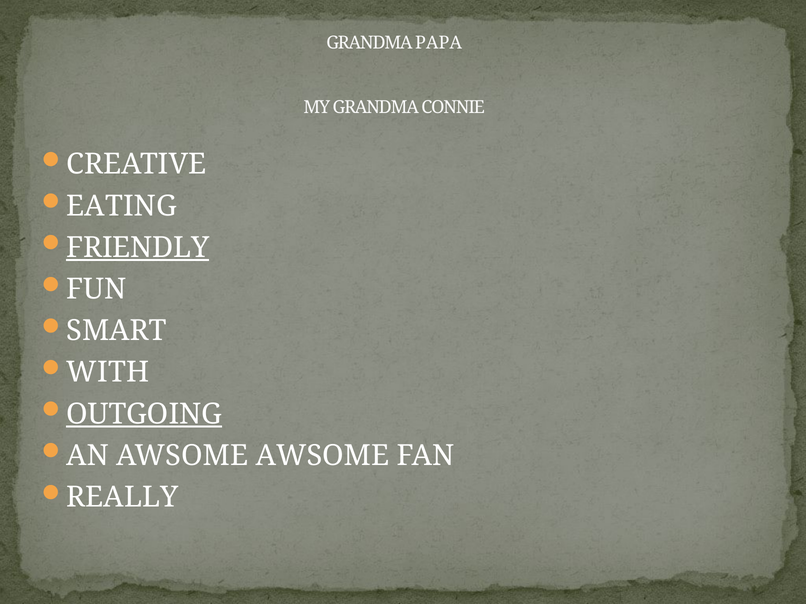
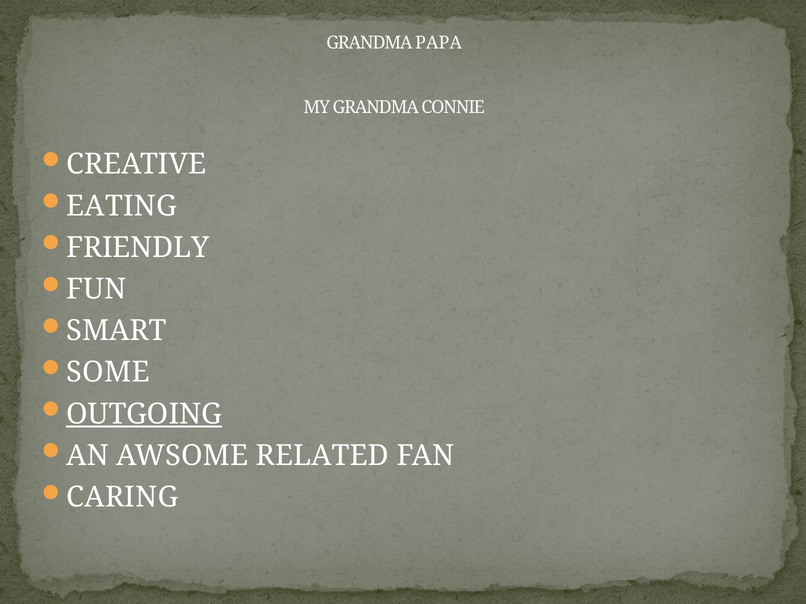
FRIENDLY underline: present -> none
WITH: WITH -> SOME
AWSOME AWSOME: AWSOME -> RELATED
REALLY: REALLY -> CARING
